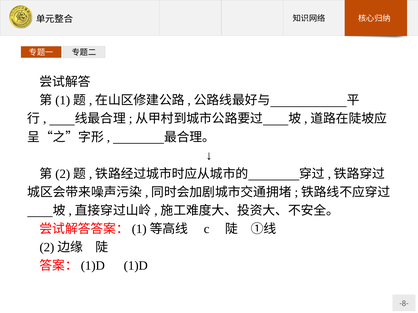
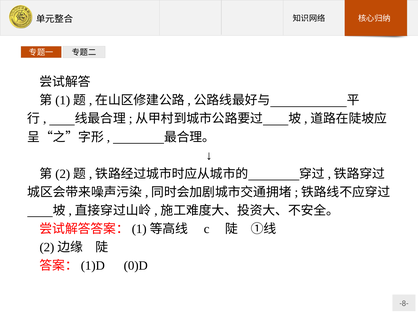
1)D: 1)D -> 0)D
